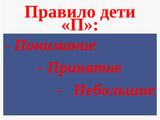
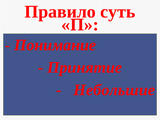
дети: дети -> суть
